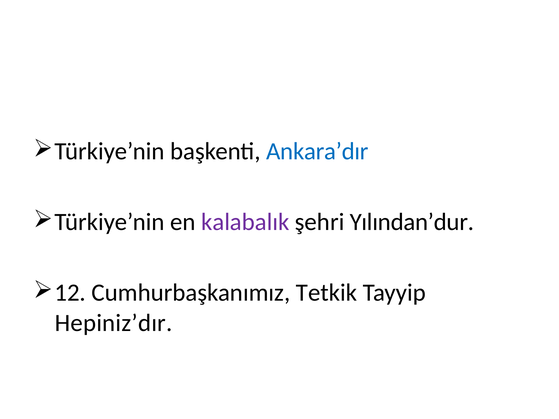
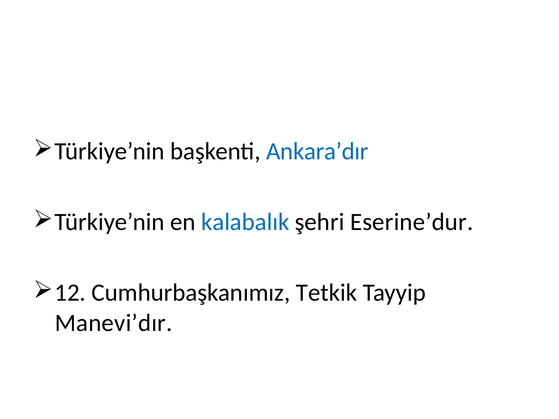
kalabalık colour: purple -> blue
Yılından’dur: Yılından’dur -> Eserine’dur
Hepiniz’dır: Hepiniz’dır -> Manevi’dır
